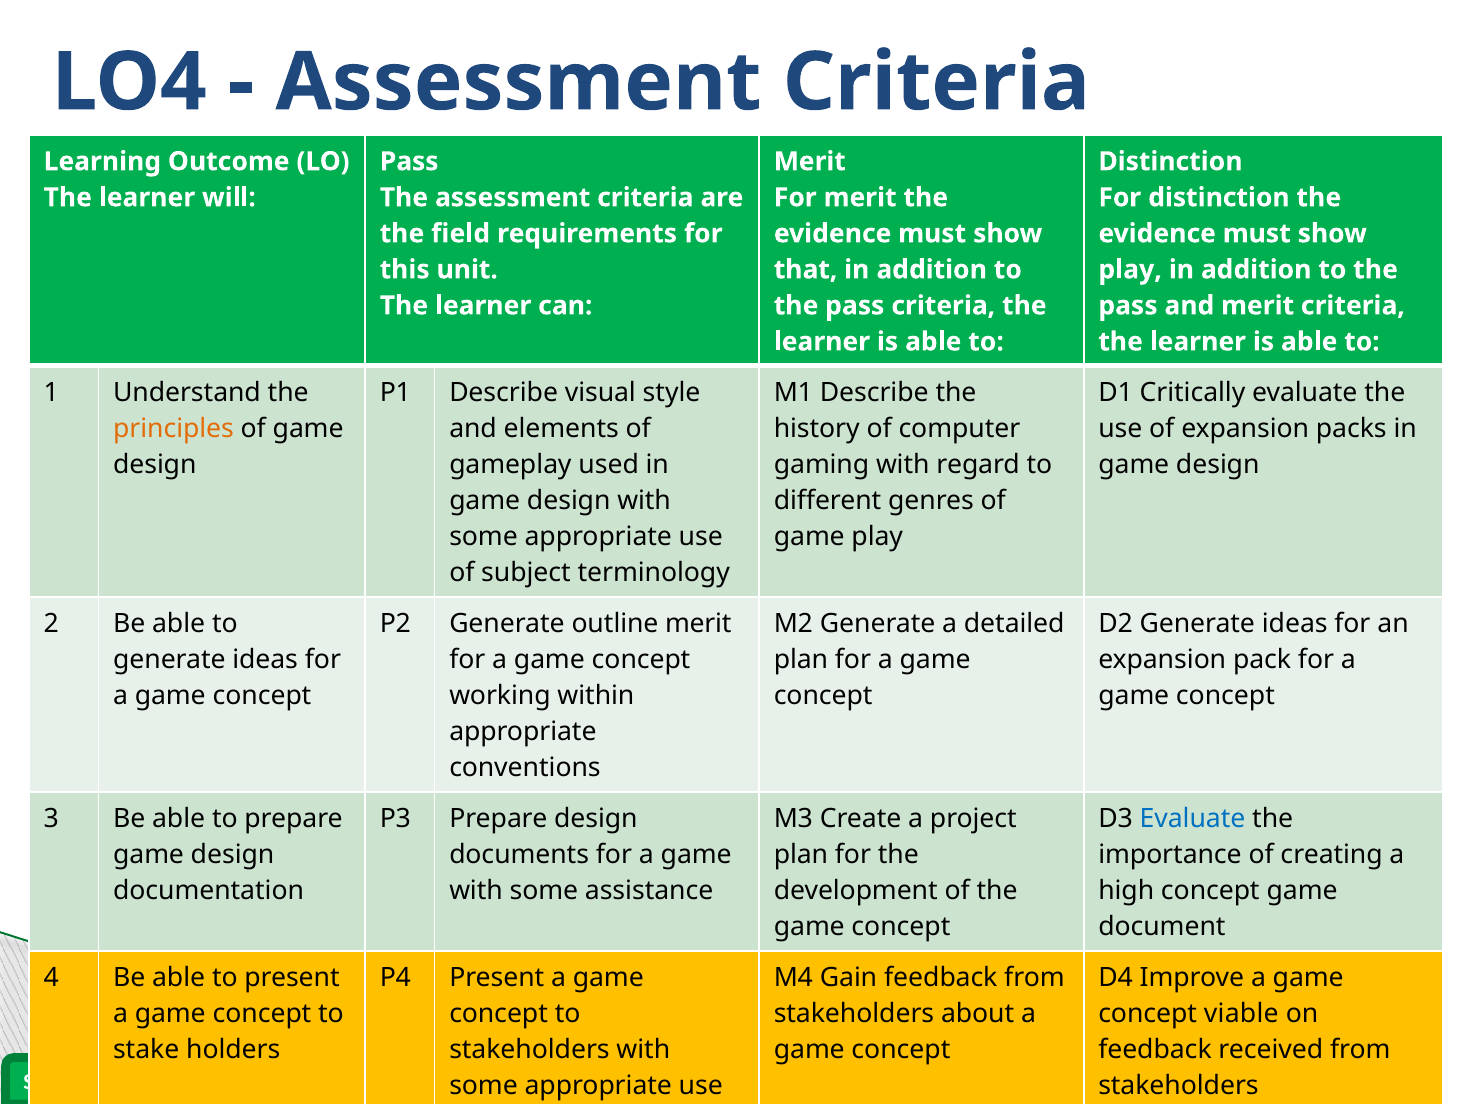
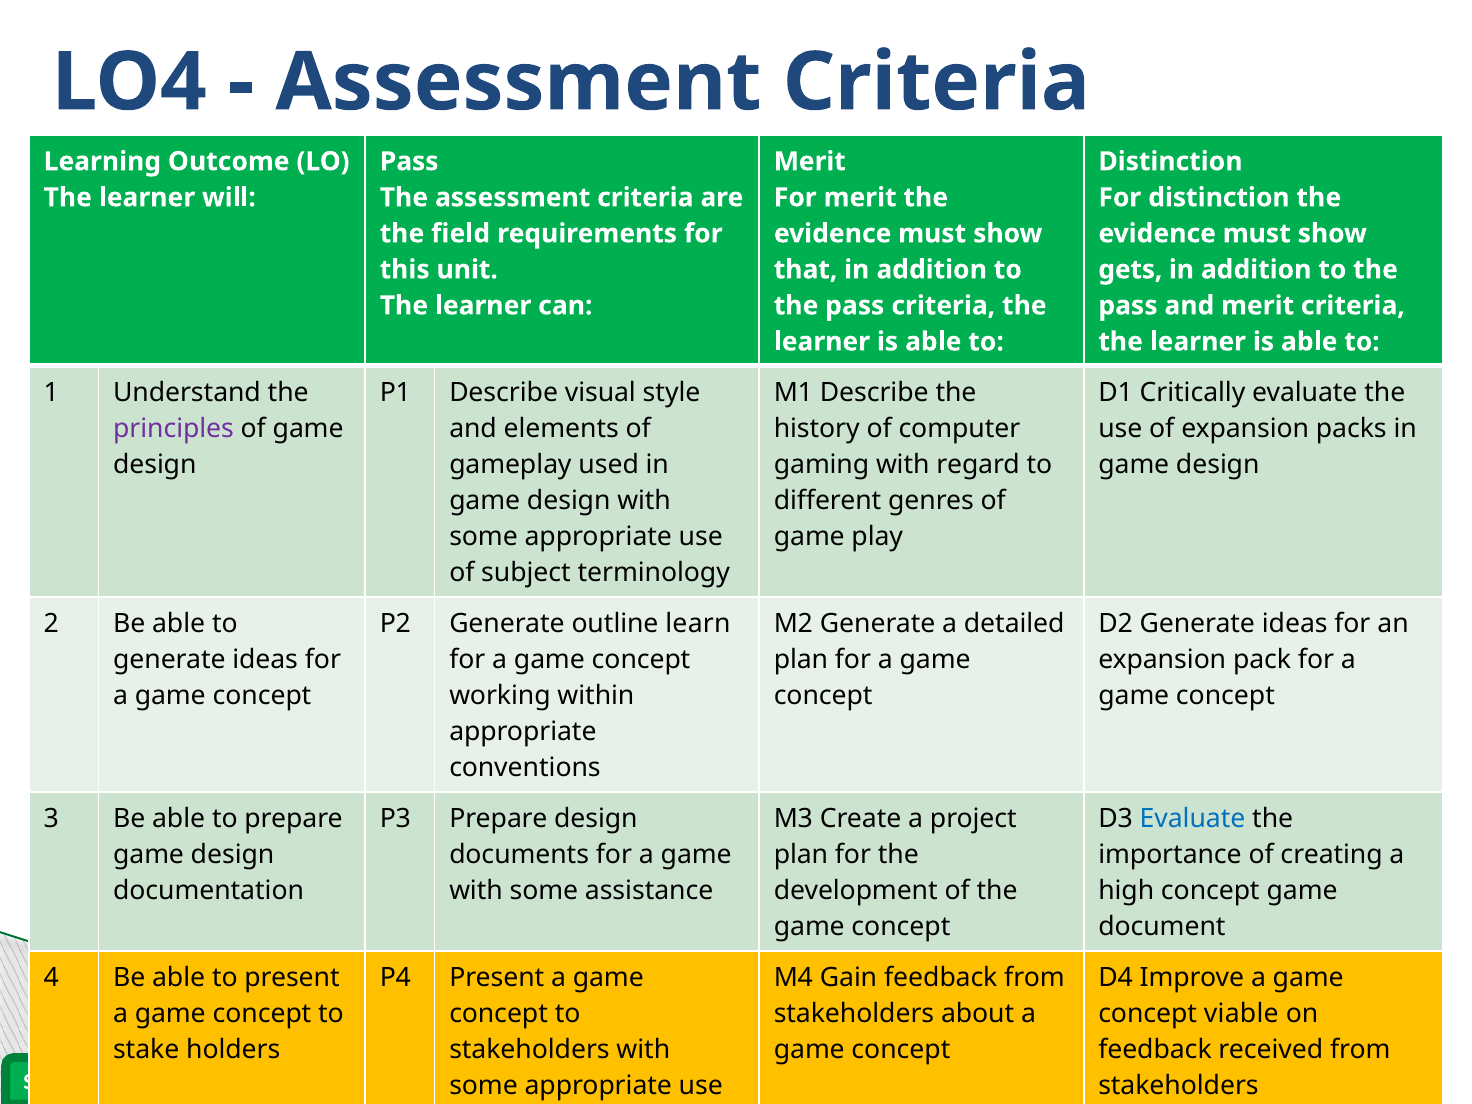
play at (1130, 270): play -> gets
principles colour: orange -> purple
outline merit: merit -> learn
